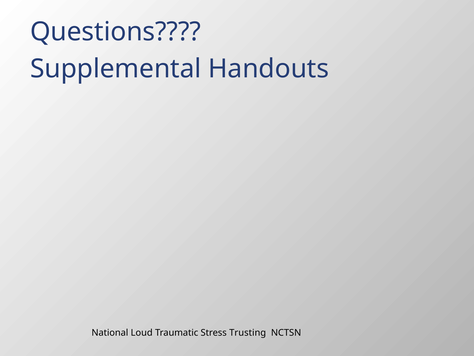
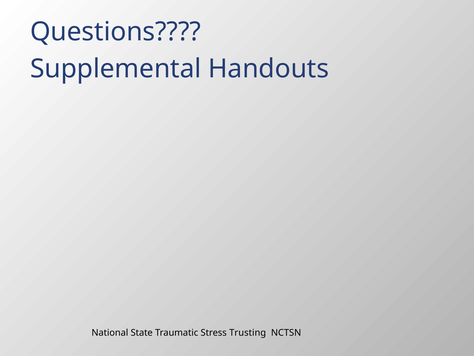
Loud: Loud -> State
